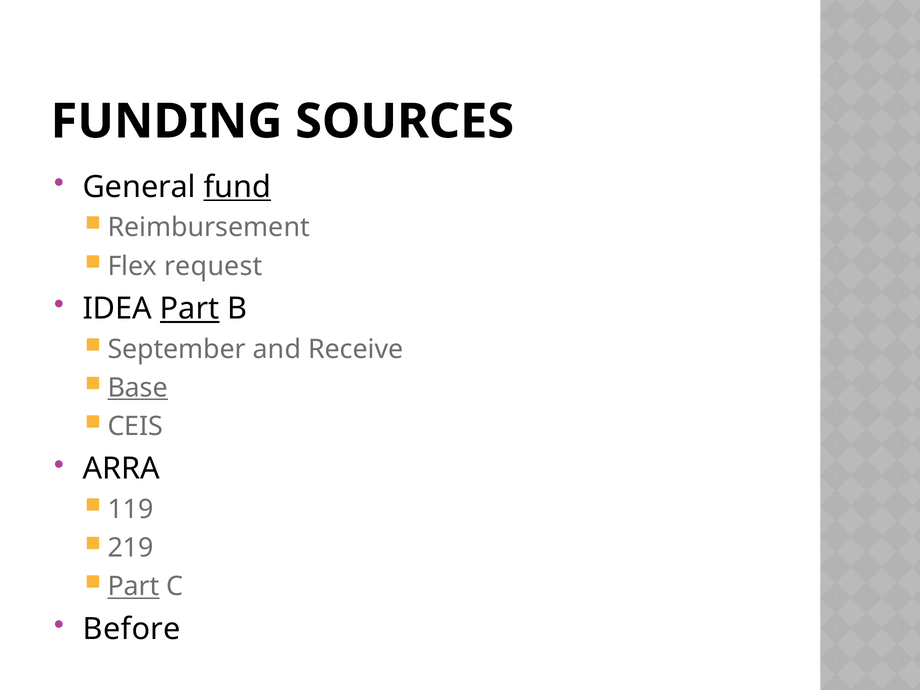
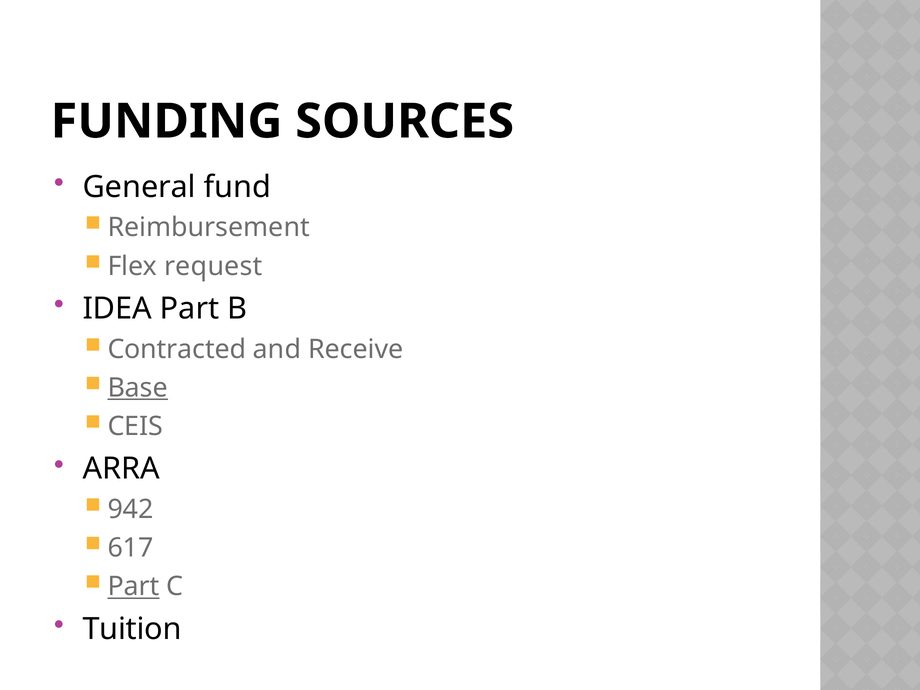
fund underline: present -> none
Part at (190, 309) underline: present -> none
September: September -> Contracted
119: 119 -> 942
219: 219 -> 617
Before: Before -> Tuition
